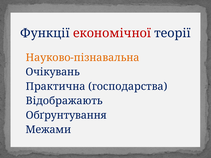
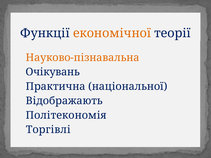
економічної colour: red -> orange
господарства: господарства -> національної
Обґрунтування: Обґрунтування -> Політекономія
Межами: Межами -> Торгівлі
